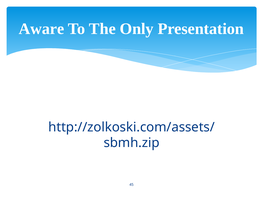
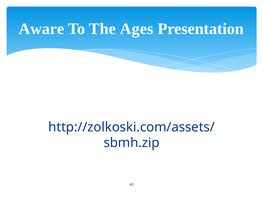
Only: Only -> Ages
